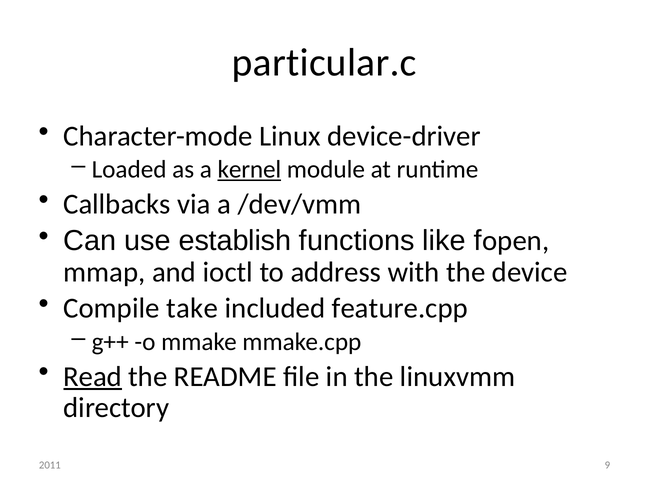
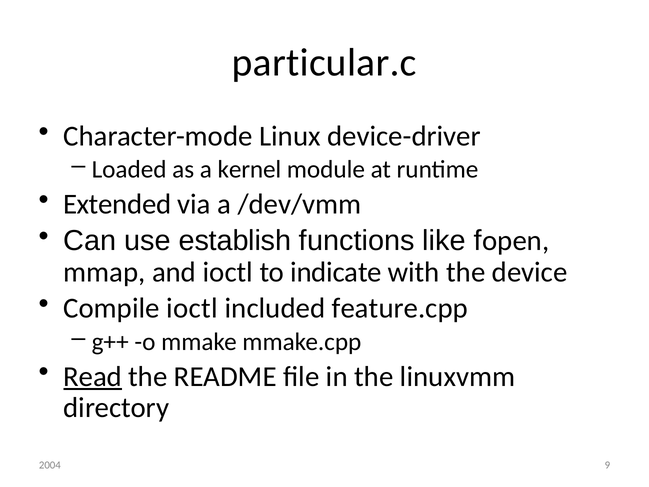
kernel underline: present -> none
Callbacks: Callbacks -> Extended
address: address -> indicate
Compile take: take -> ioctl
2011: 2011 -> 2004
